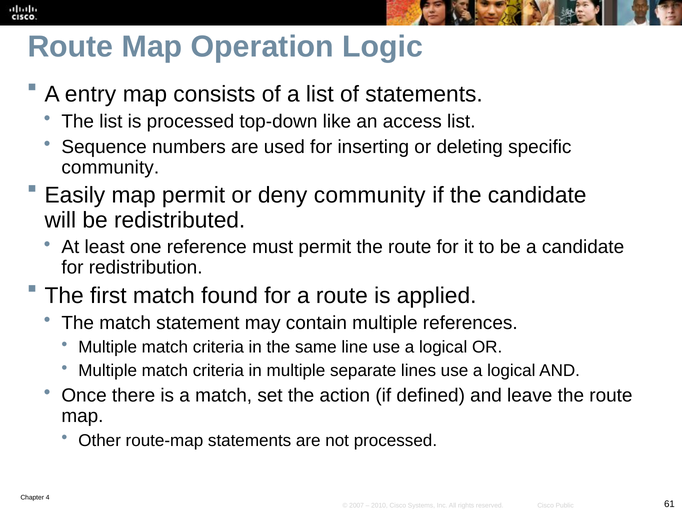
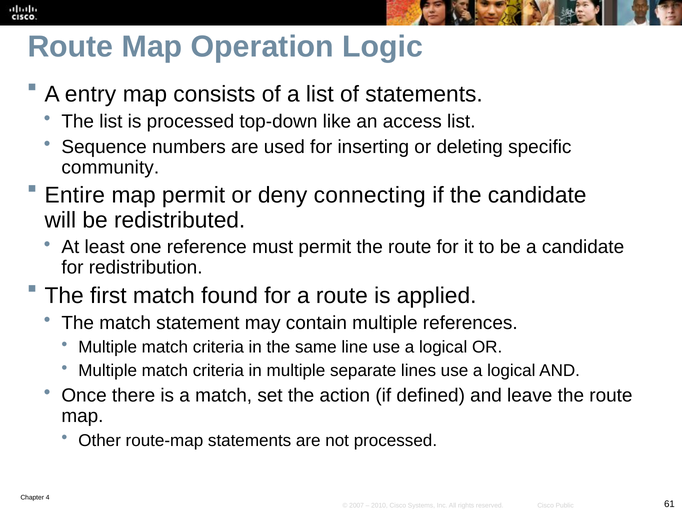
Easily: Easily -> Entire
deny community: community -> connecting
